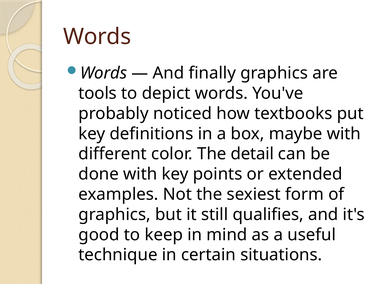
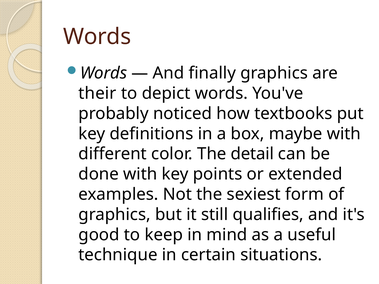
tools: tools -> their
